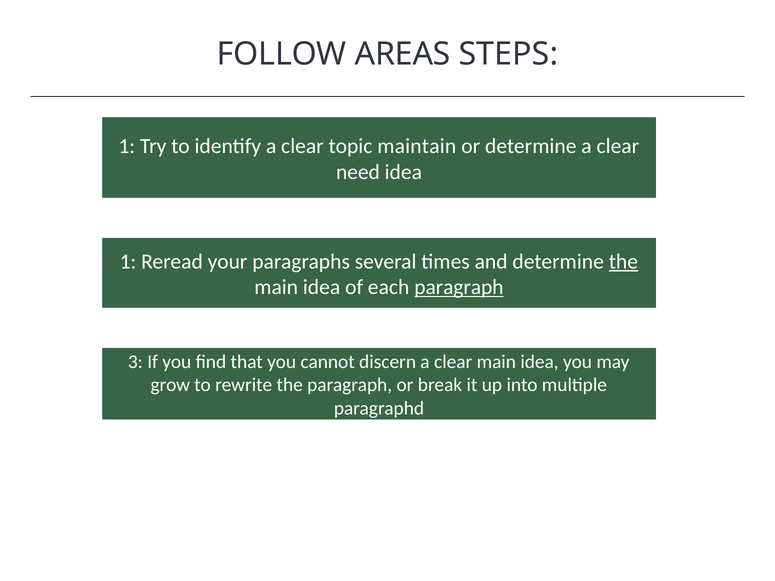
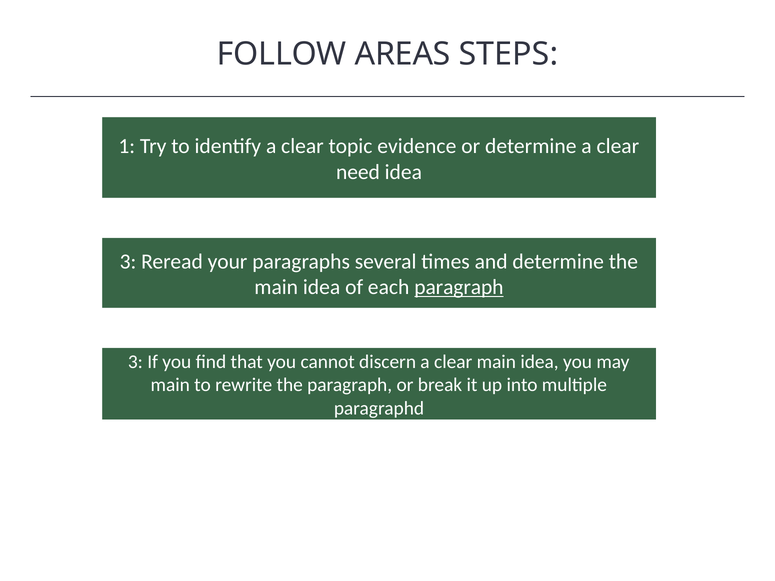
maintain: maintain -> evidence
1 at (128, 262): 1 -> 3
the at (623, 262) underline: present -> none
grow at (170, 385): grow -> main
